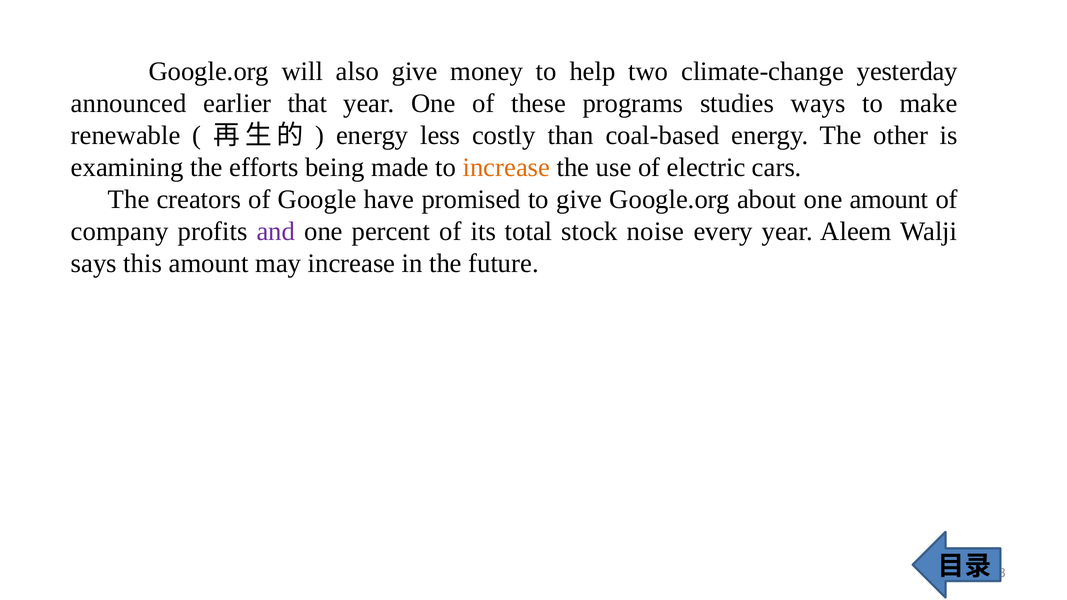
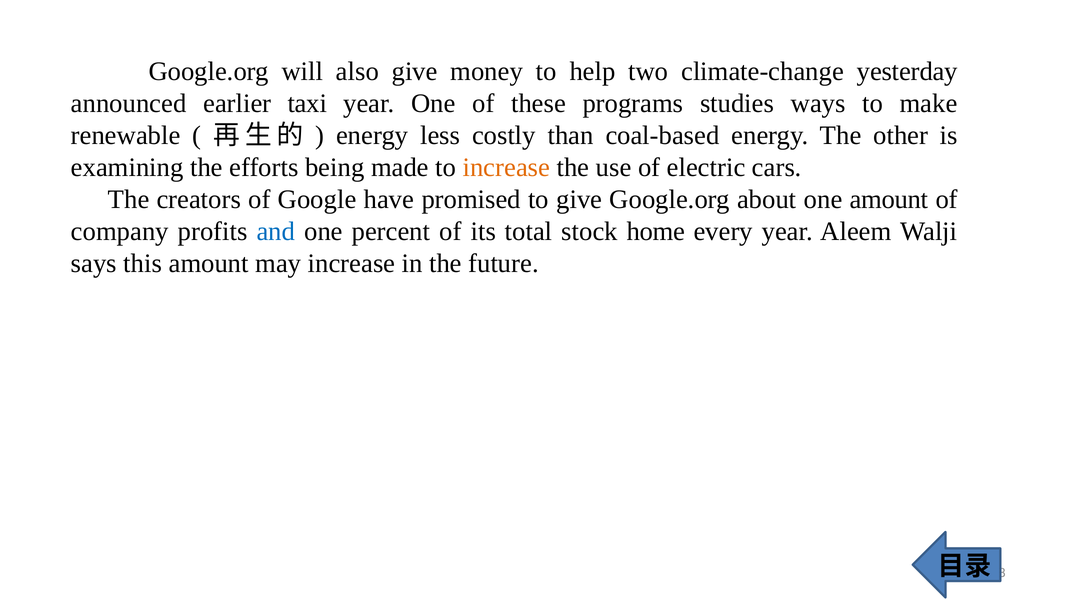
that: that -> taxi
and colour: purple -> blue
noise: noise -> home
